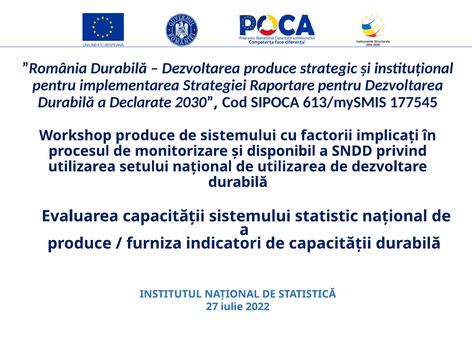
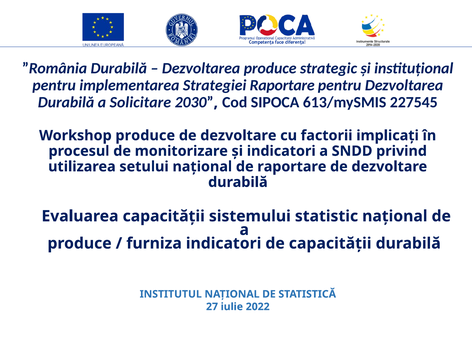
Declarate: Declarate -> Solicitare
177545: 177545 -> 227545
sistemului at (238, 136): sistemului -> dezvoltare
și disponibil: disponibil -> indicatori
de utilizarea: utilizarea -> raportare
